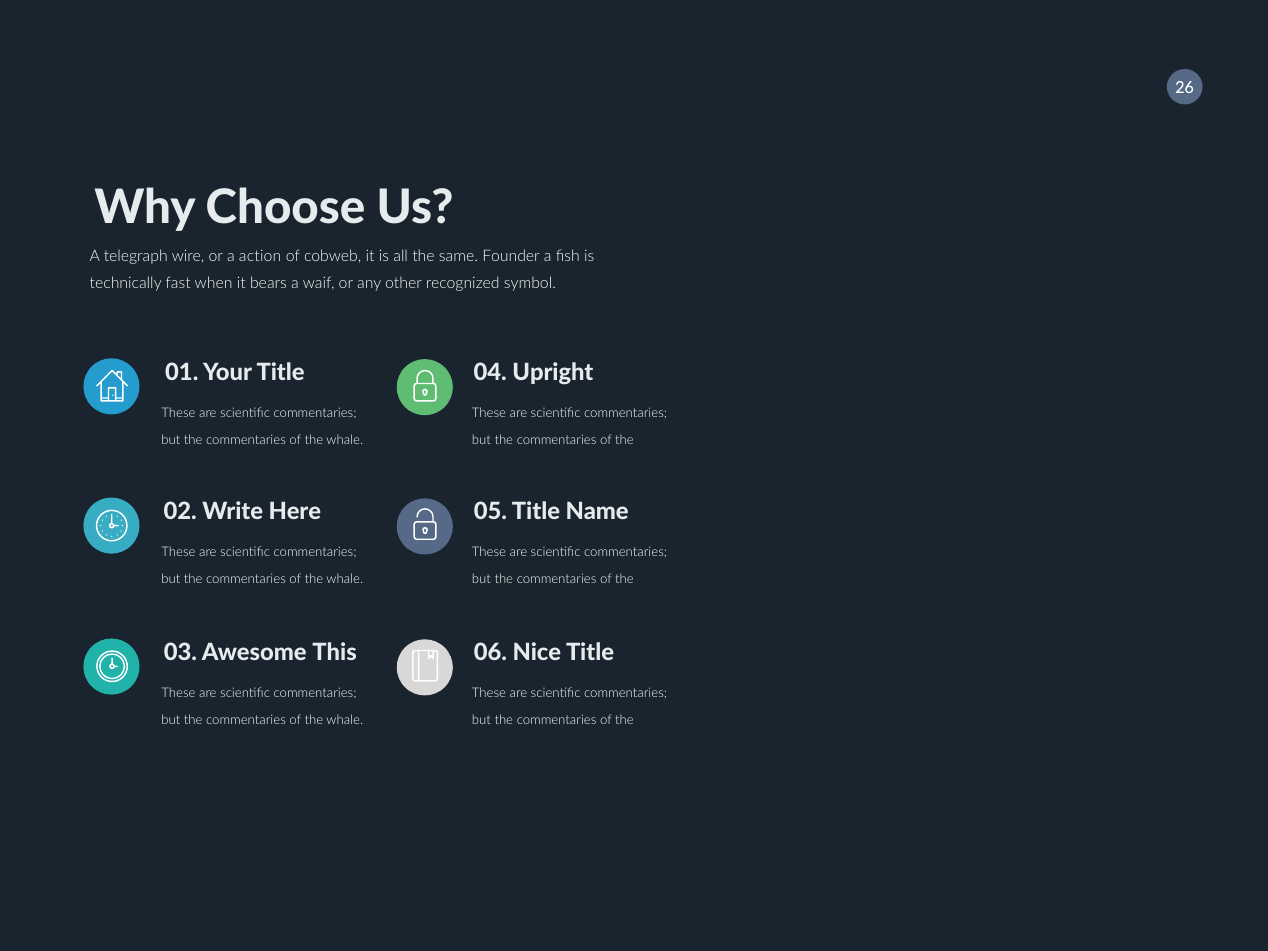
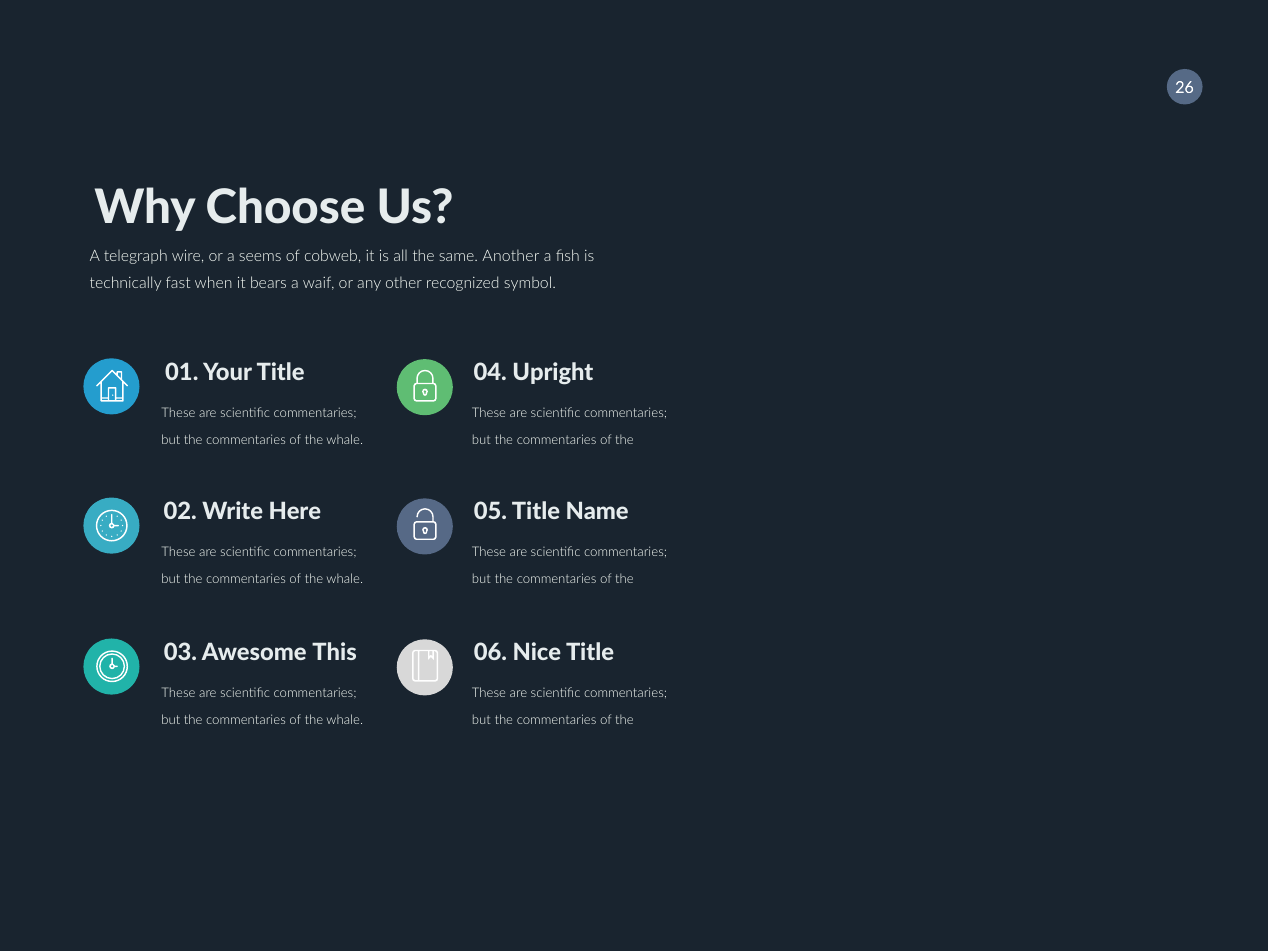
action: action -> seems
Founder: Founder -> Another
